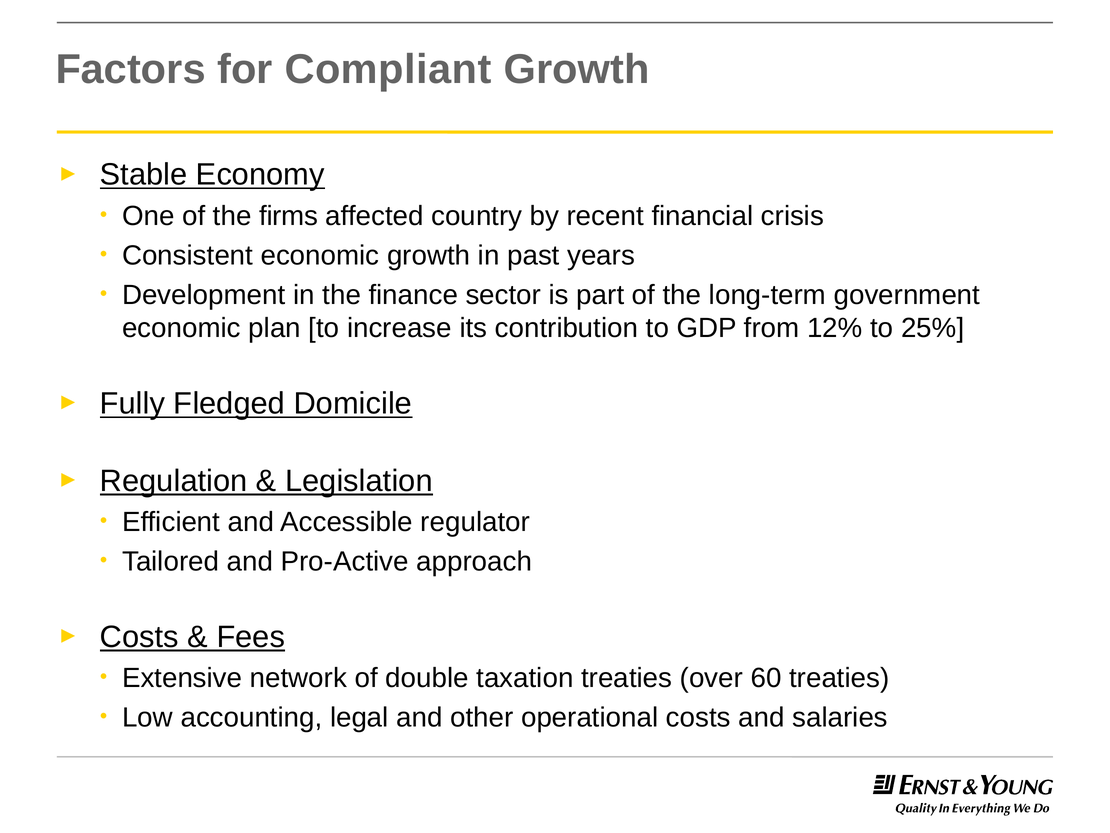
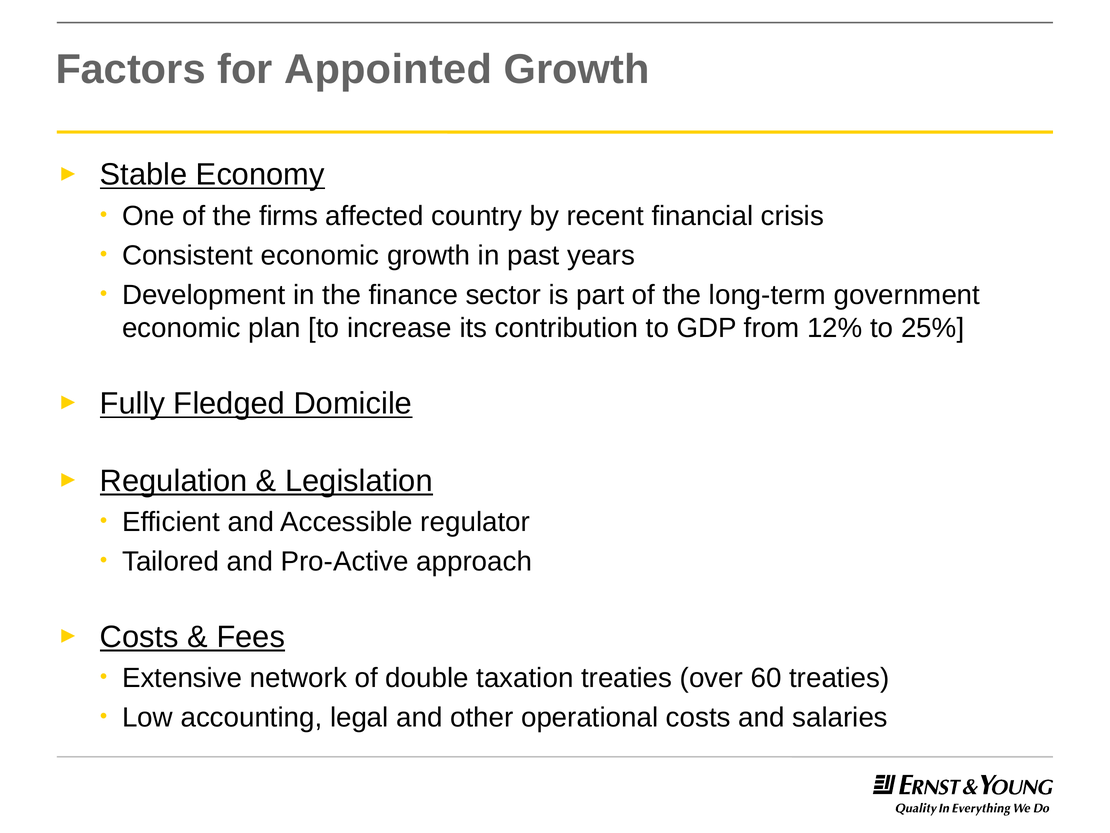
Compliant: Compliant -> Appointed
